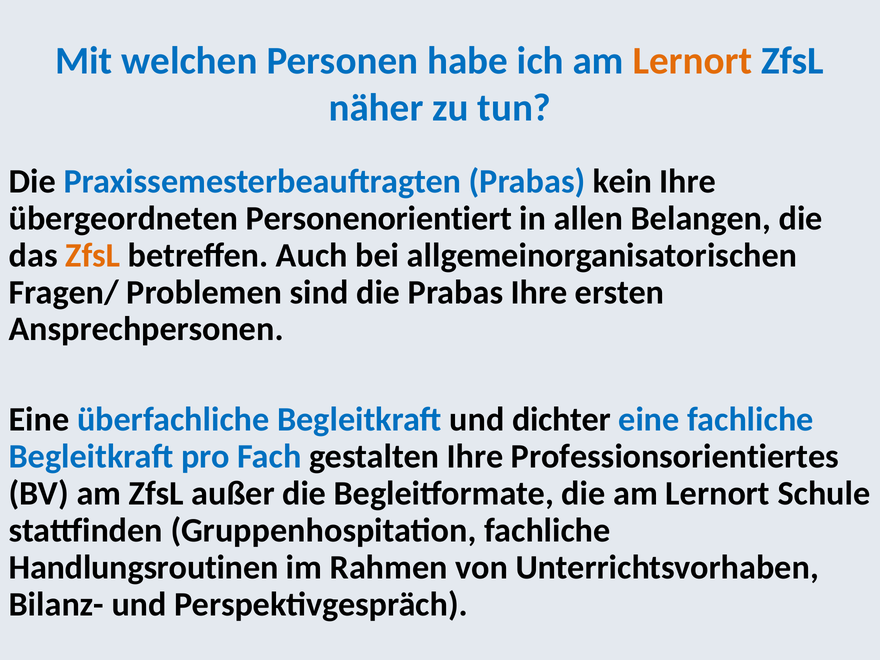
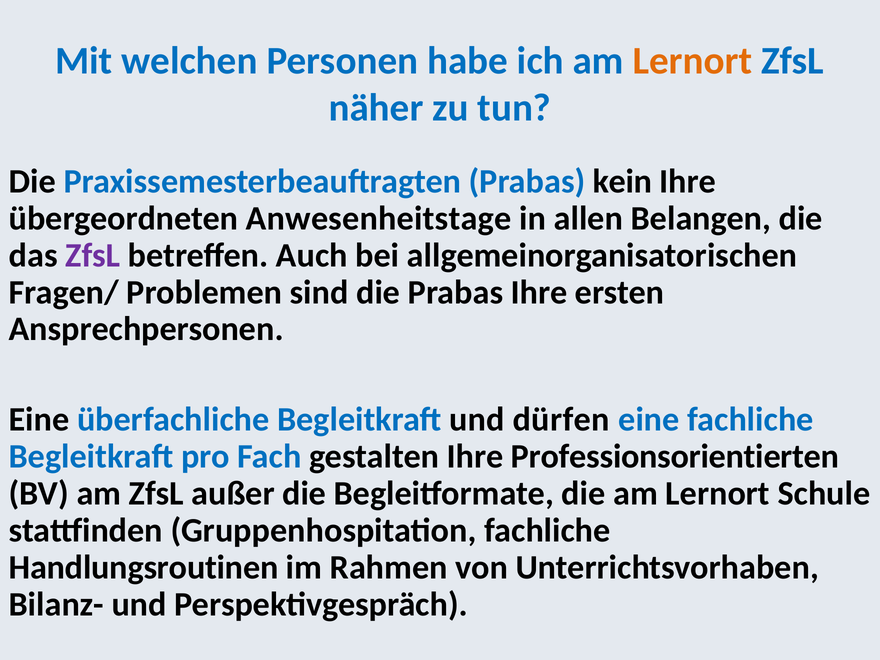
Personenorientiert: Personenorientiert -> Anwesenheitstage
ZfsL at (93, 255) colour: orange -> purple
dichter: dichter -> dürfen
Professionsorientiertes: Professionsorientiertes -> Professionsorientierten
